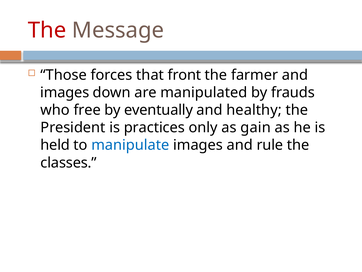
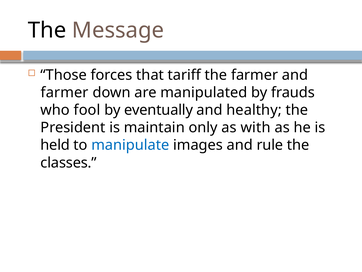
The at (47, 30) colour: red -> black
front: front -> tariff
images at (65, 92): images -> farmer
free: free -> fool
practices: practices -> maintain
gain: gain -> with
